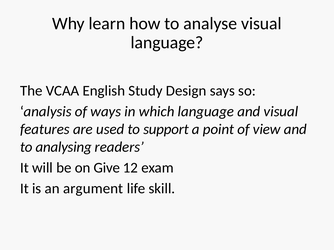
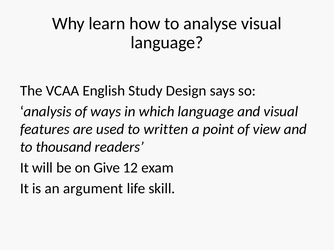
support: support -> written
analysing: analysing -> thousand
